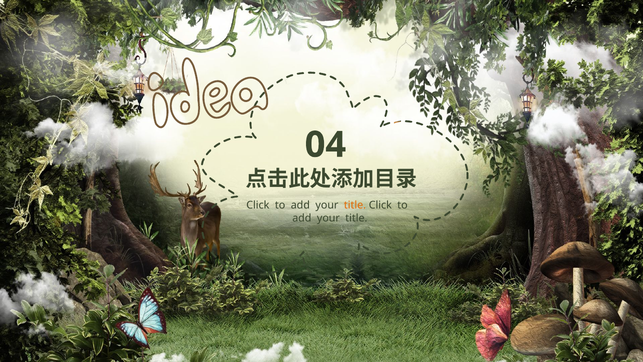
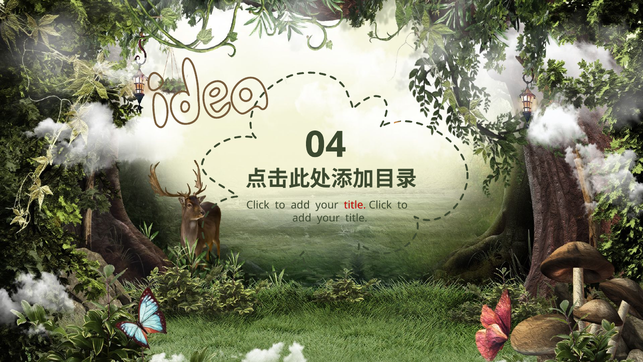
title at (355, 205) colour: orange -> red
